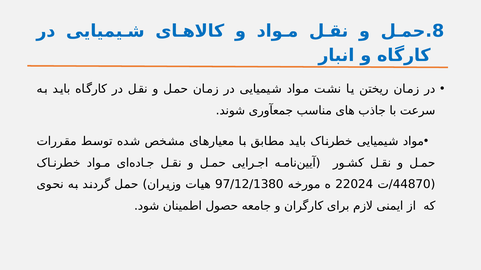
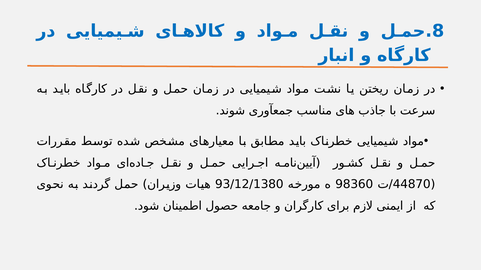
97/12/1380: 97/12/1380 -> 93/12/1380
22024: 22024 -> 98360
